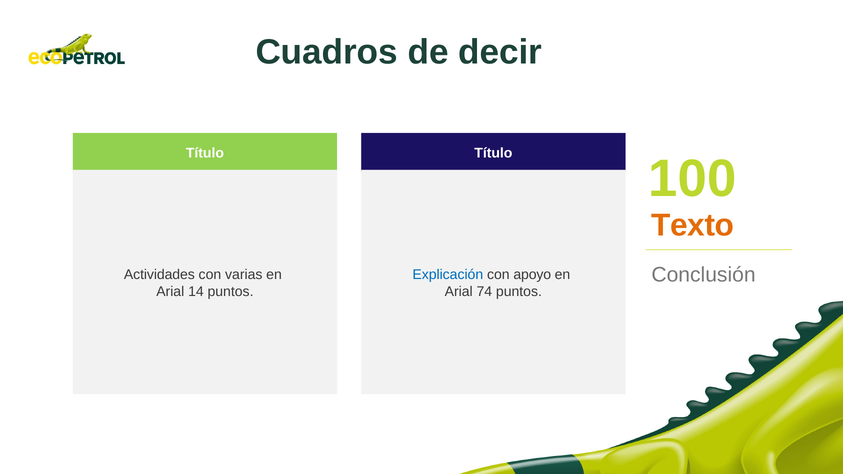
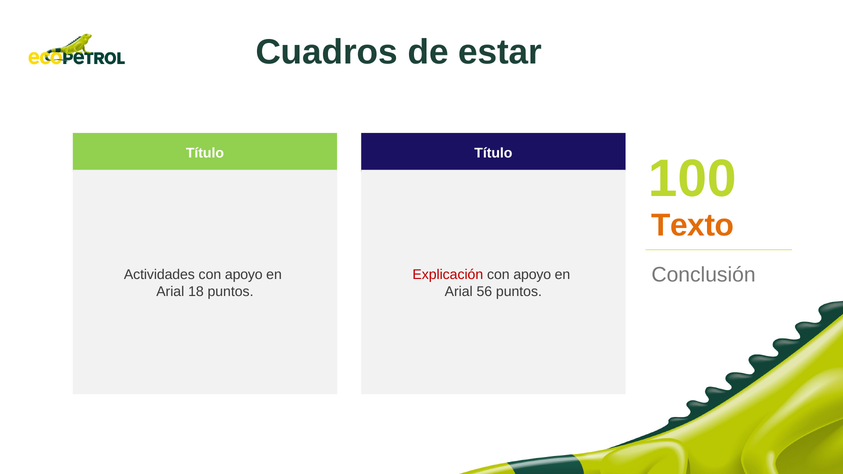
decir: decir -> estar
varias at (244, 275): varias -> apoyo
Explicación colour: blue -> red
14: 14 -> 18
74: 74 -> 56
